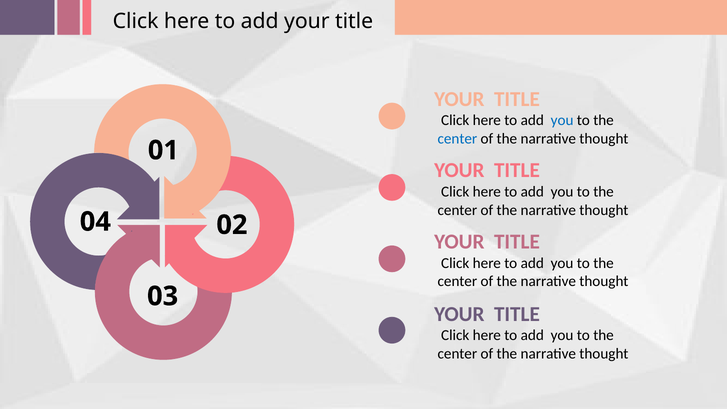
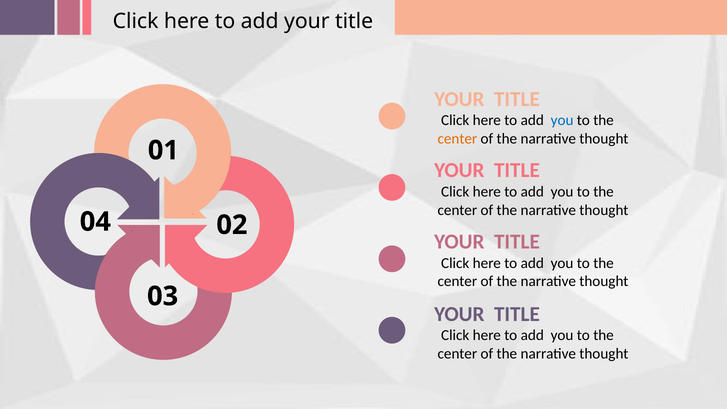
center at (457, 139) colour: blue -> orange
